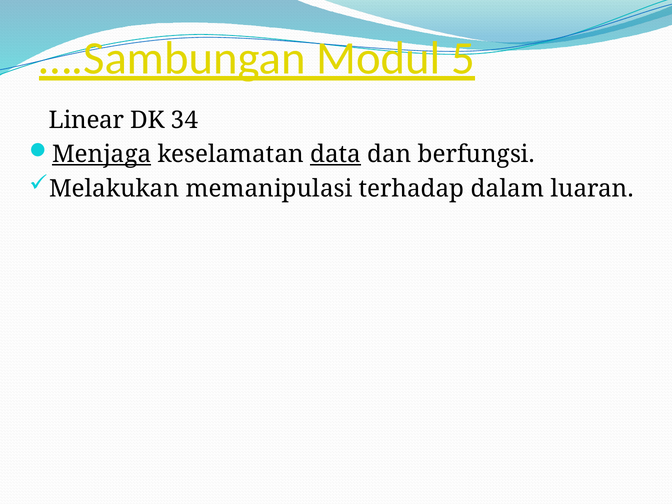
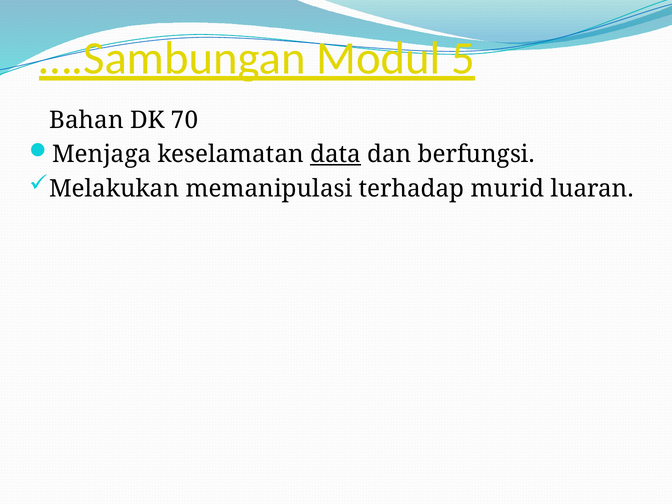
Linear: Linear -> Bahan
34: 34 -> 70
Menjaga underline: present -> none
dalam: dalam -> murid
